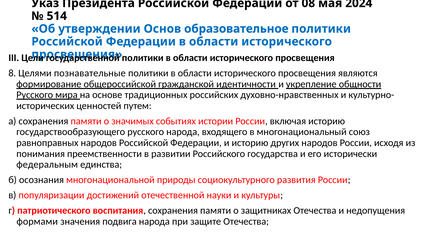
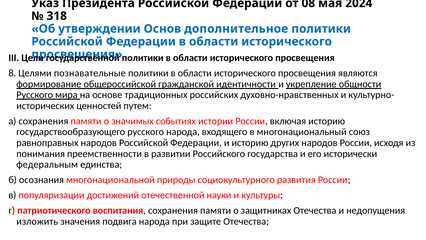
514: 514 -> 318
образовательное: образовательное -> дополнительное
формами: формами -> изложить
